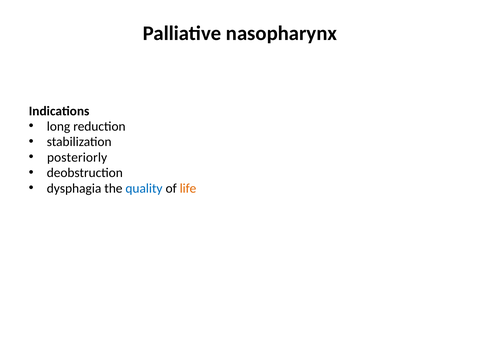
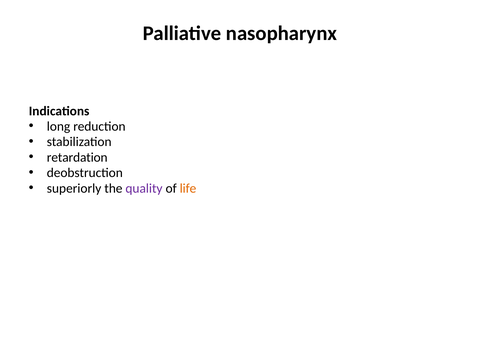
posteriorly: posteriorly -> retardation
dysphagia: dysphagia -> superiorly
quality colour: blue -> purple
